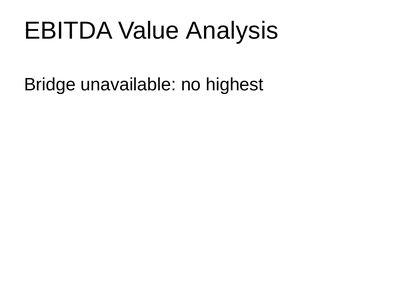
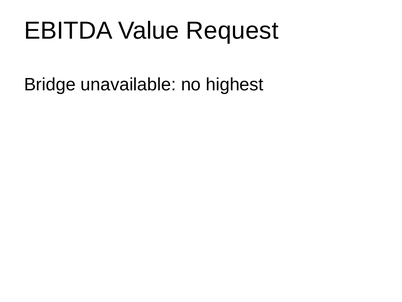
Analysis: Analysis -> Request
